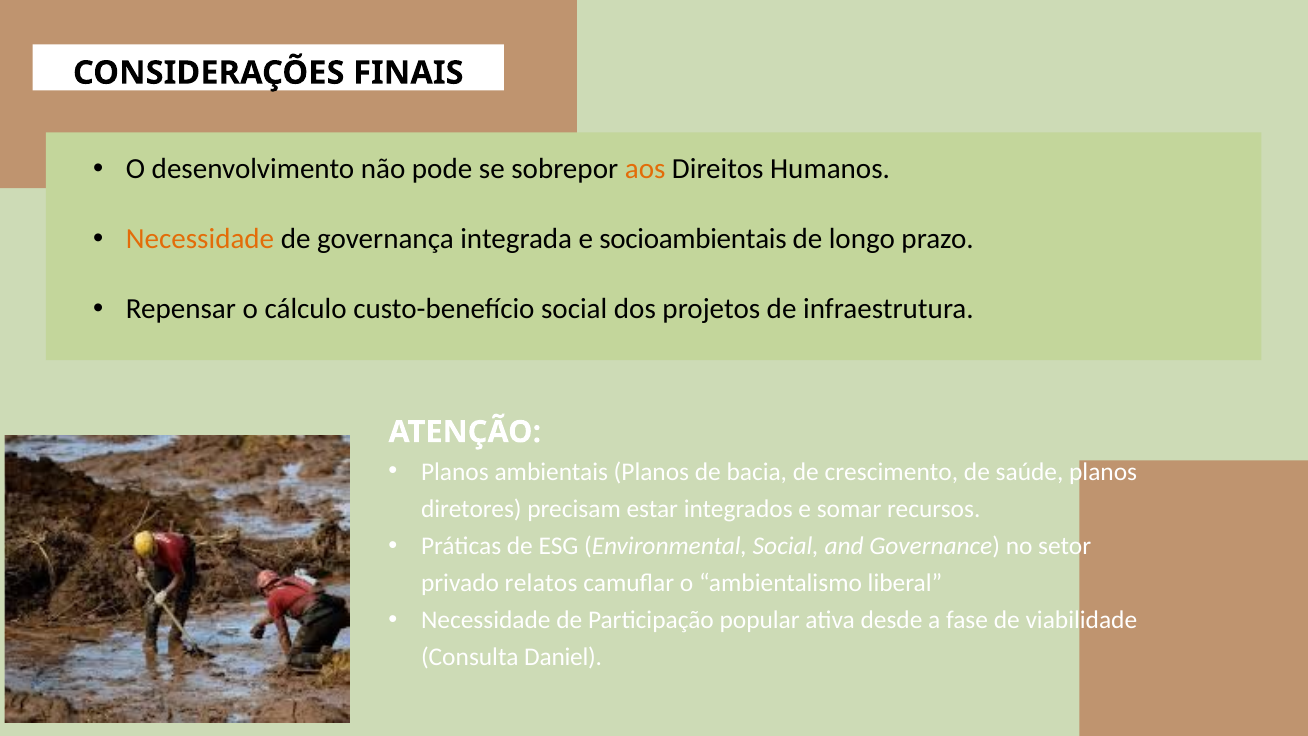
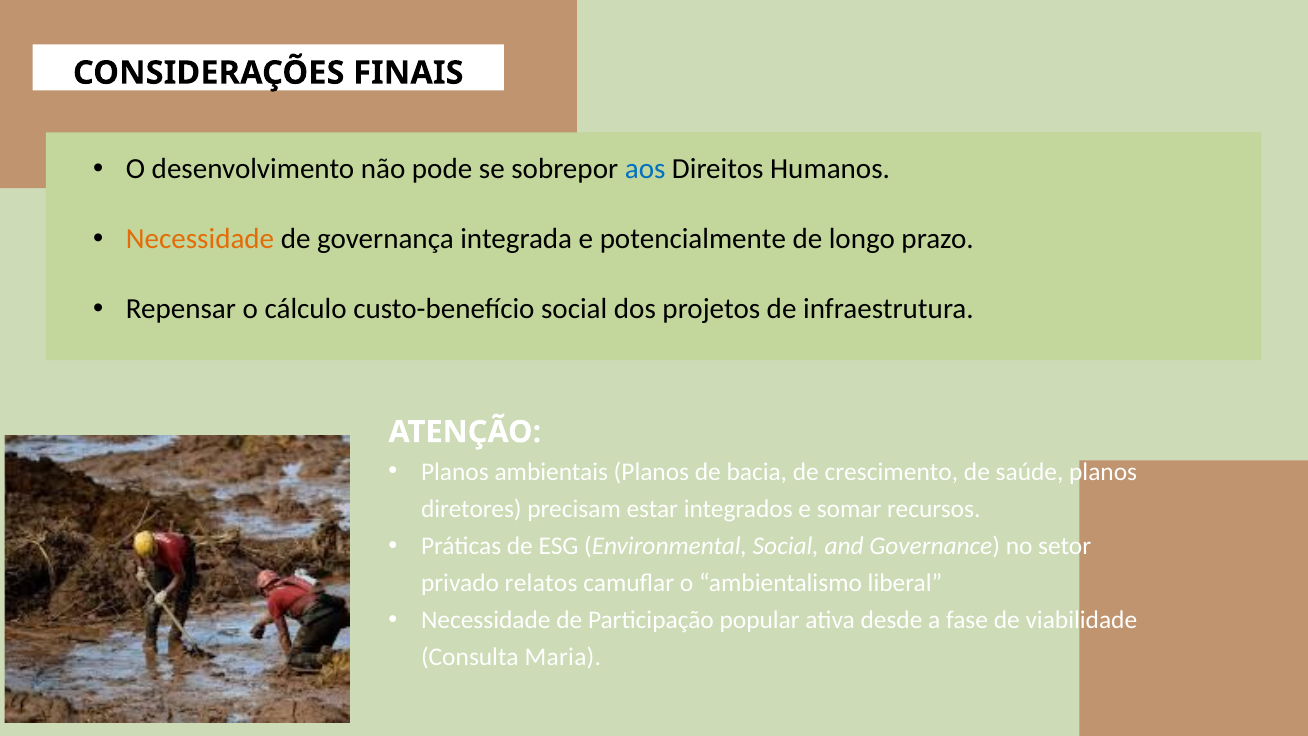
aos colour: orange -> blue
socioambientais: socioambientais -> potencialmente
Daniel: Daniel -> Maria
